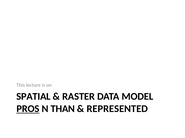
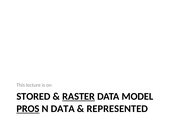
SPATIAL: SPATIAL -> STORED
RASTER underline: none -> present
N THAN: THAN -> DATA
